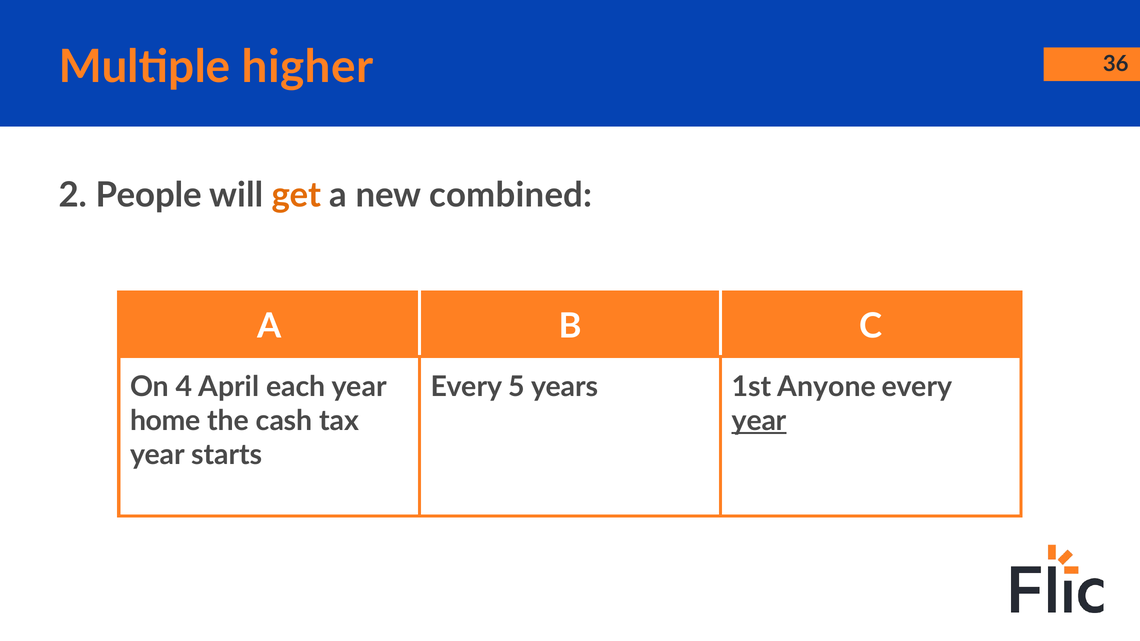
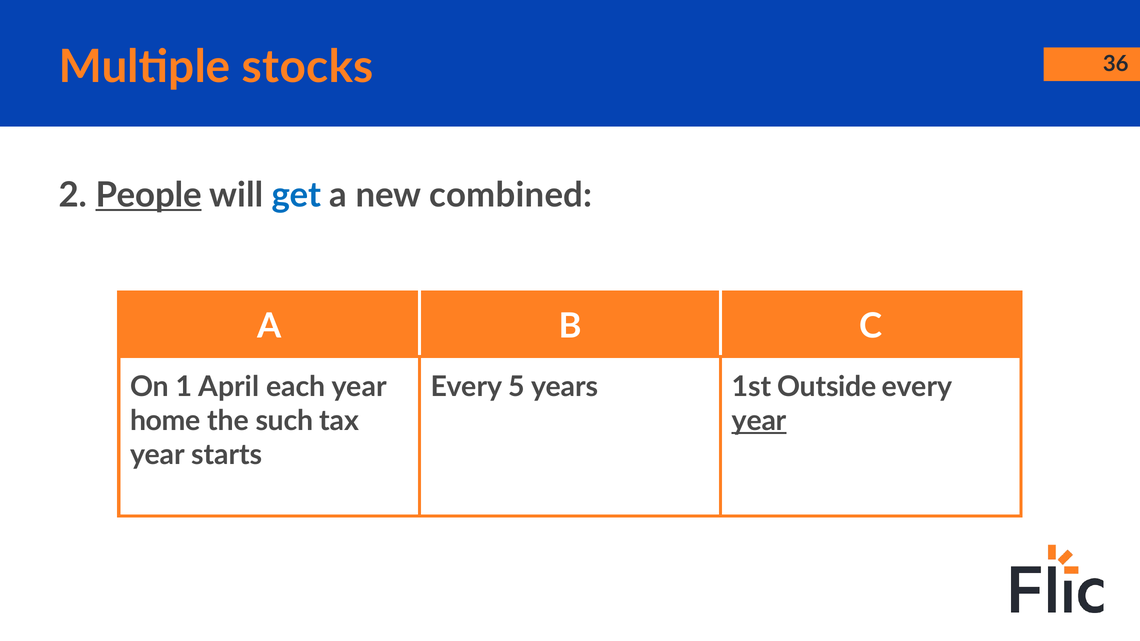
higher: higher -> stocks
People underline: none -> present
get colour: orange -> blue
4: 4 -> 1
Anyone: Anyone -> Outside
cash: cash -> such
